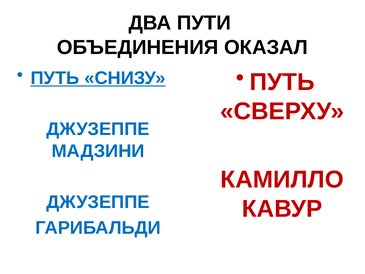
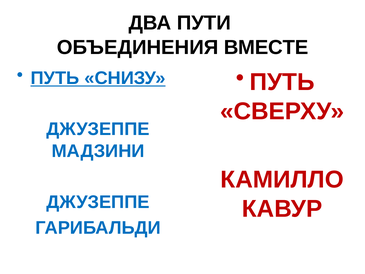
ОКАЗАЛ: ОКАЗАЛ -> ВМЕСТЕ
